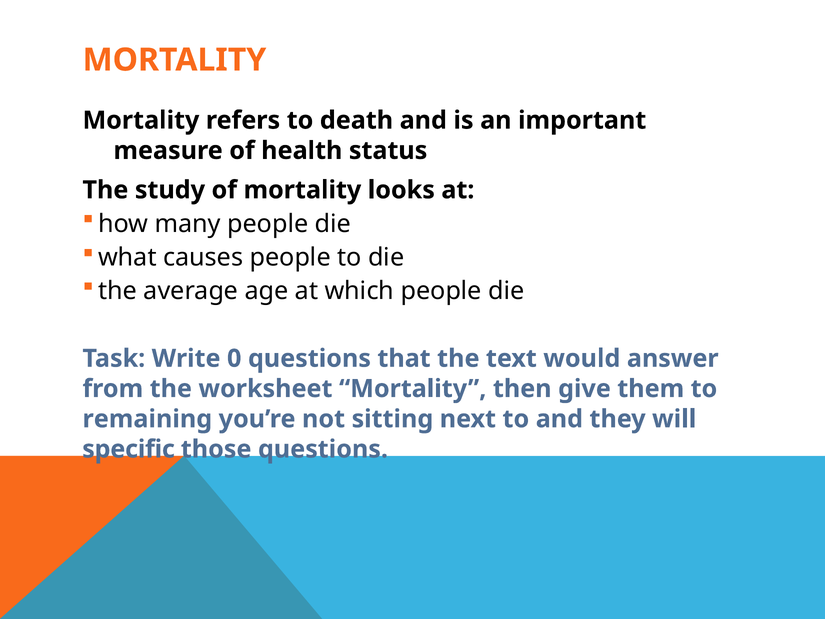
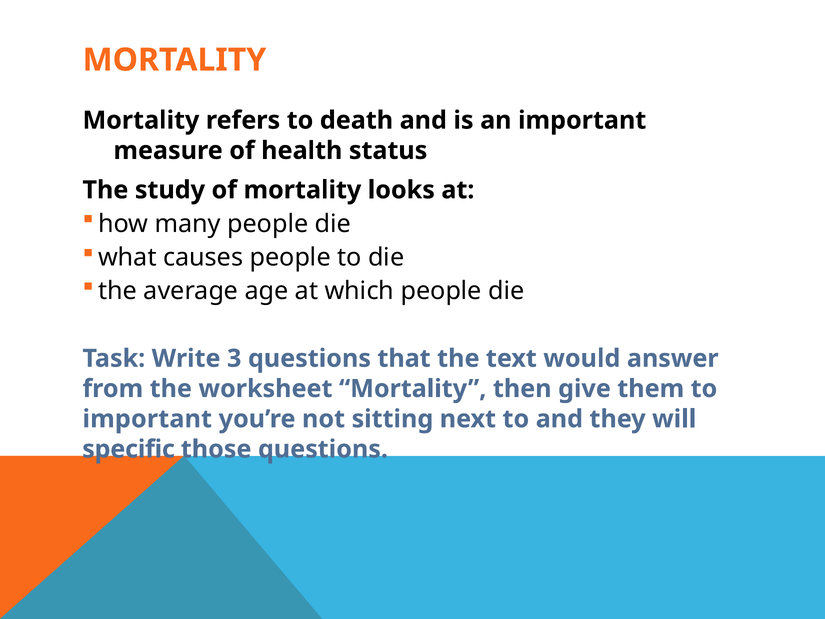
0: 0 -> 3
remaining at (147, 419): remaining -> important
